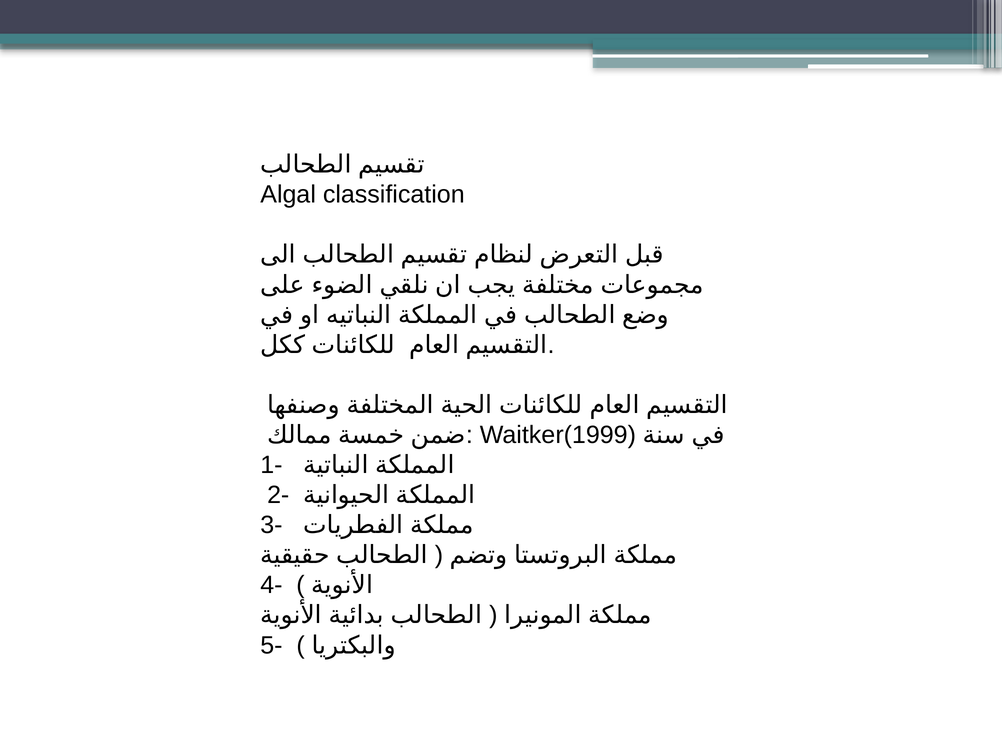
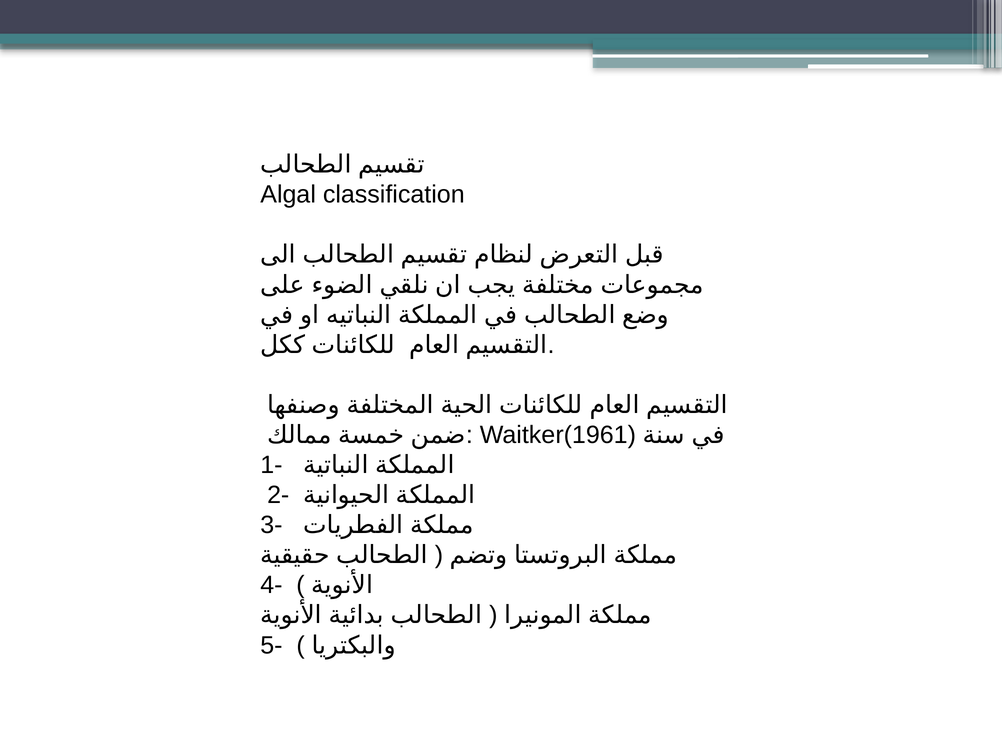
1999: 1999 -> 1961
